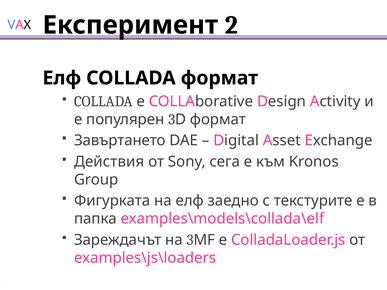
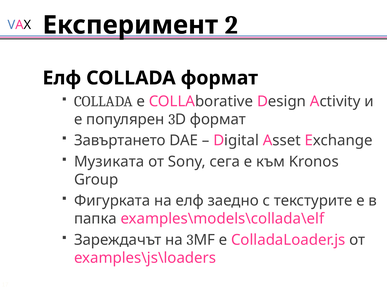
Действия: Действия -> Музиката
